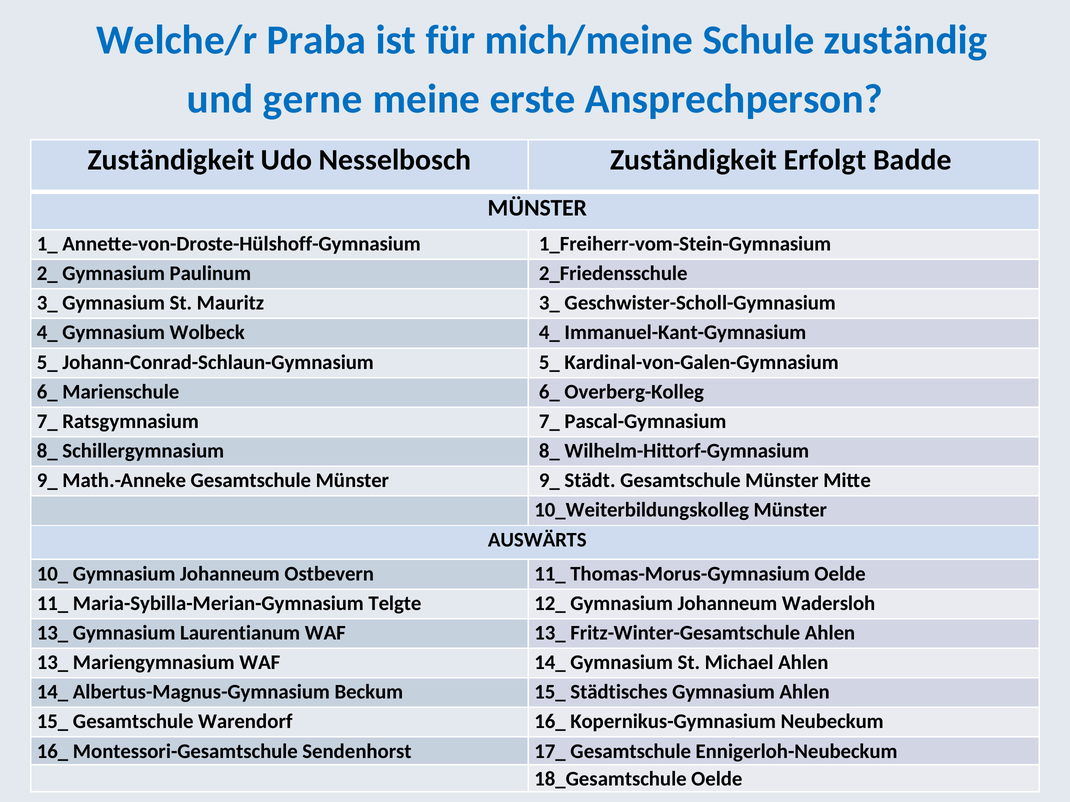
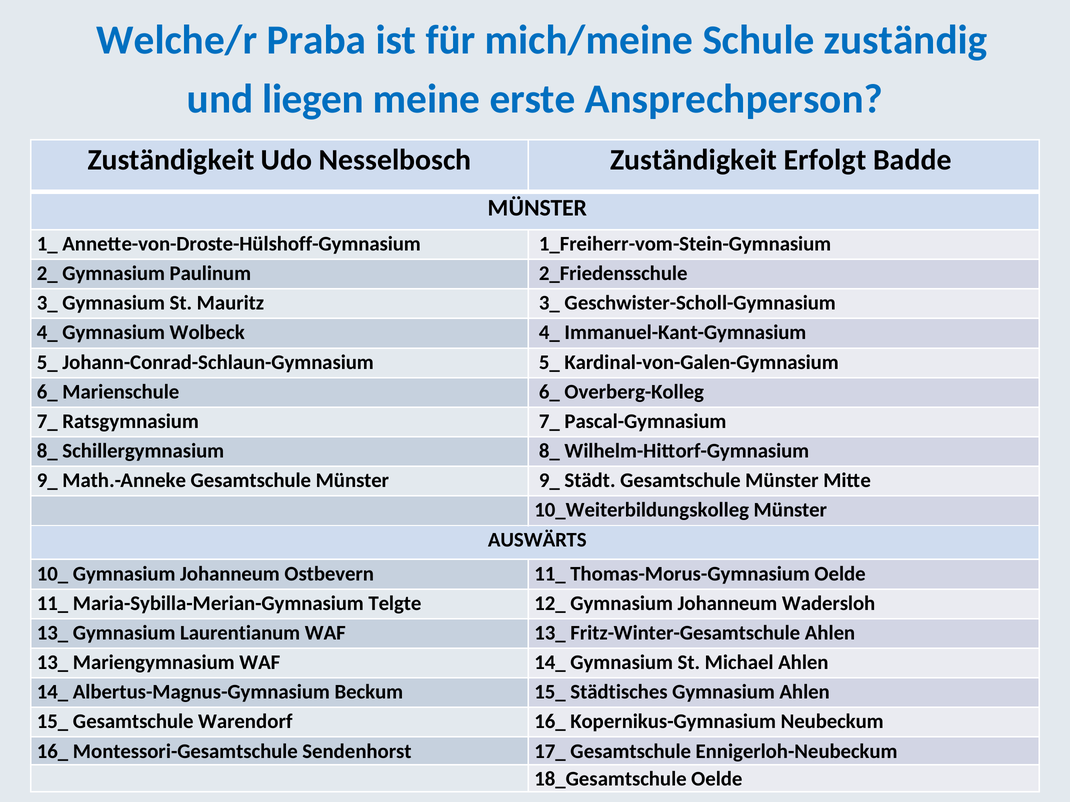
gerne: gerne -> liegen
